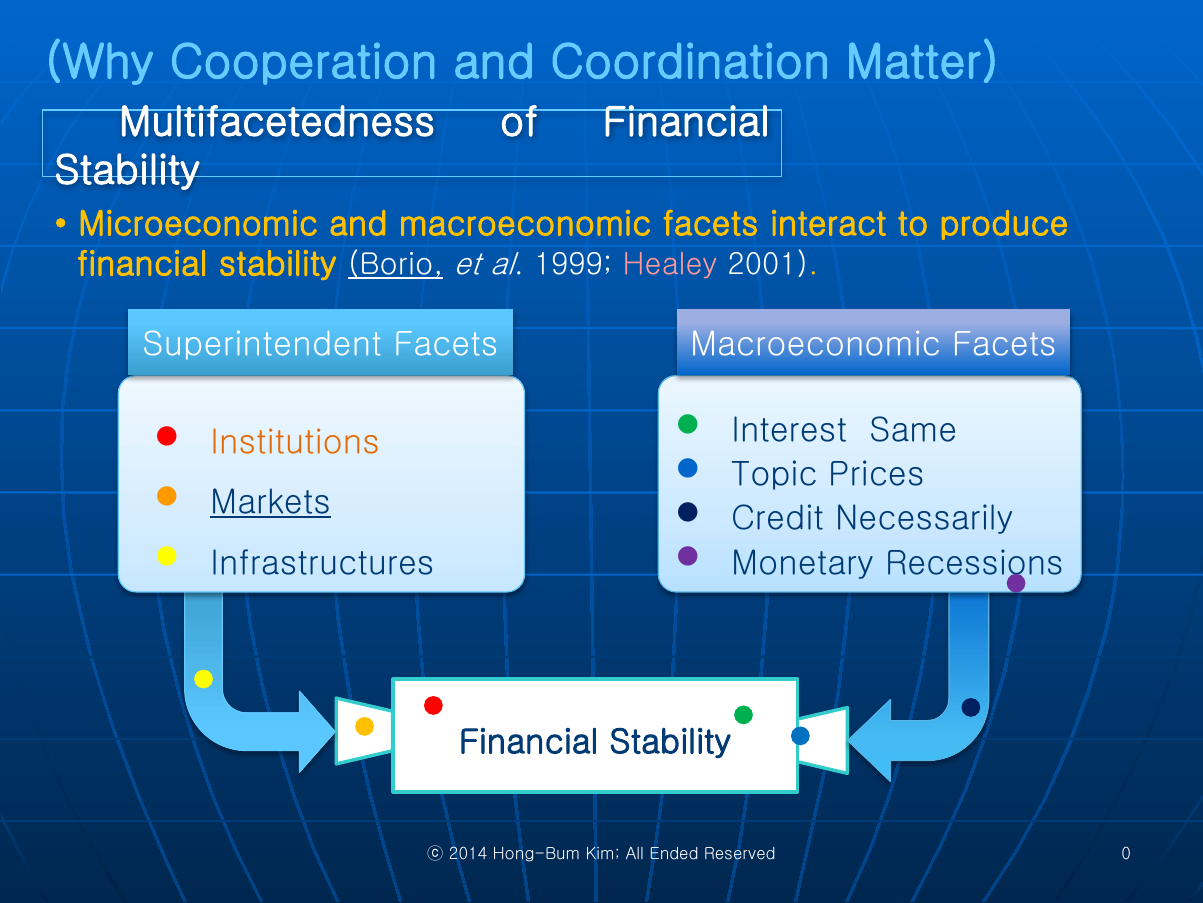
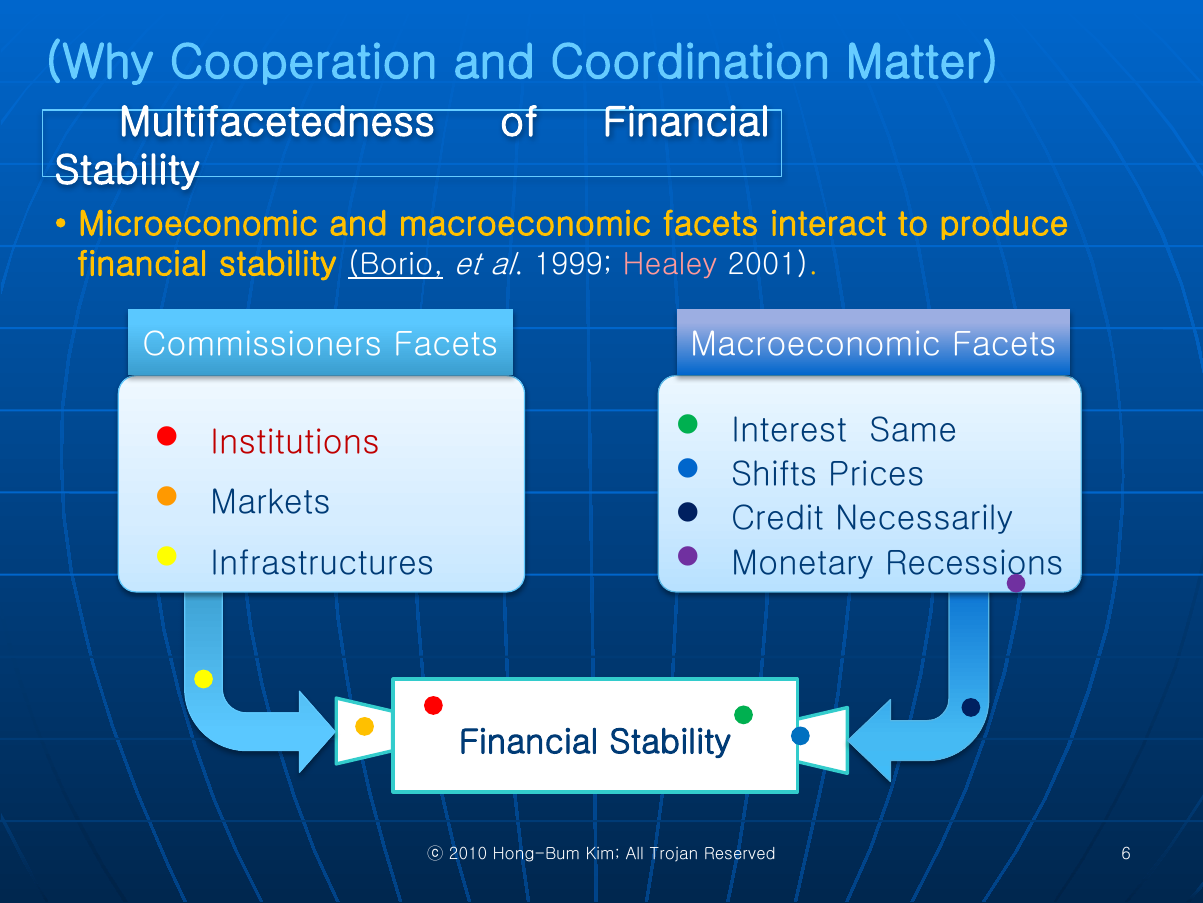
Superintendent: Superintendent -> Commissioners
Institutions colour: orange -> red
Topic: Topic -> Shifts
Markets underline: present -> none
2014: 2014 -> 2010
Ended: Ended -> Trojan
0: 0 -> 6
